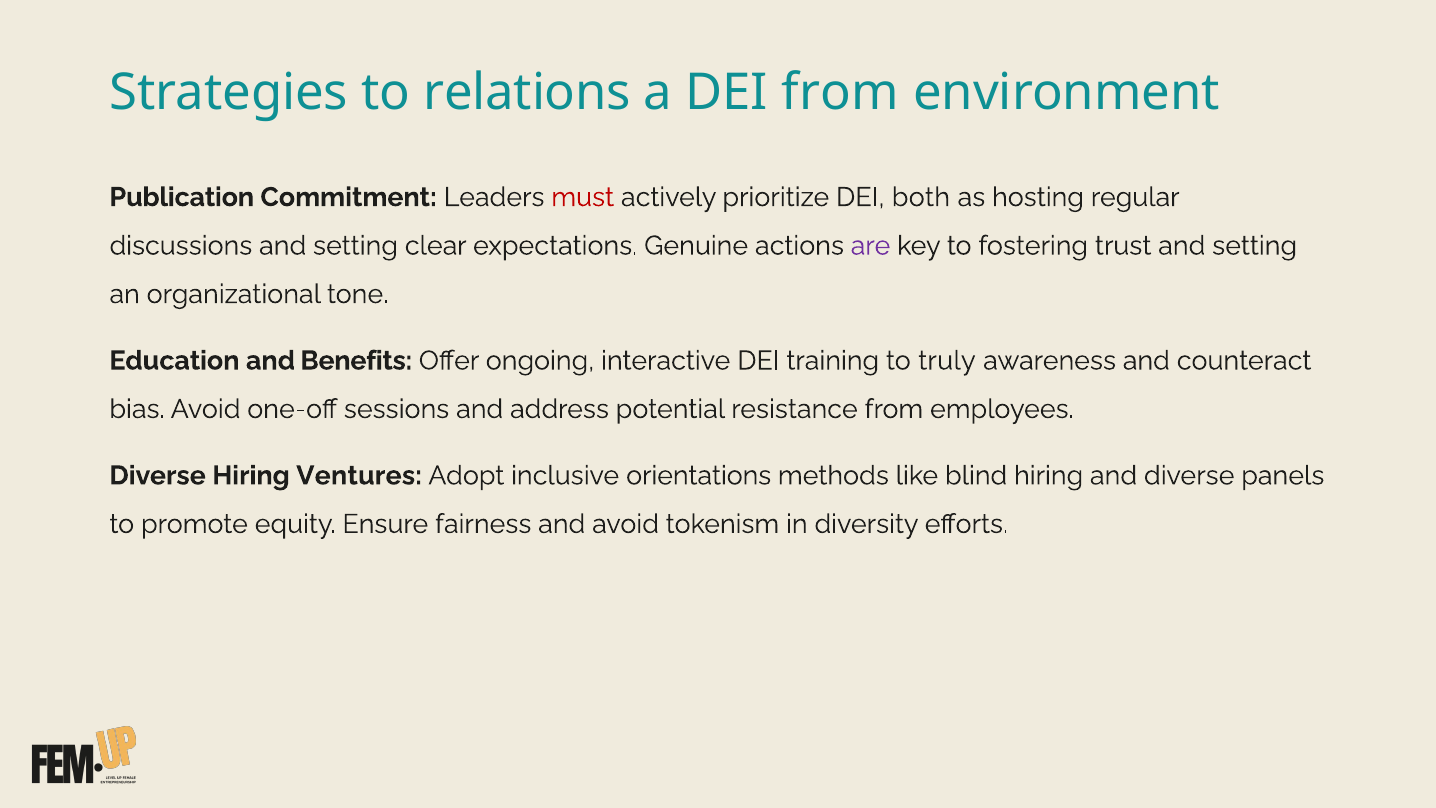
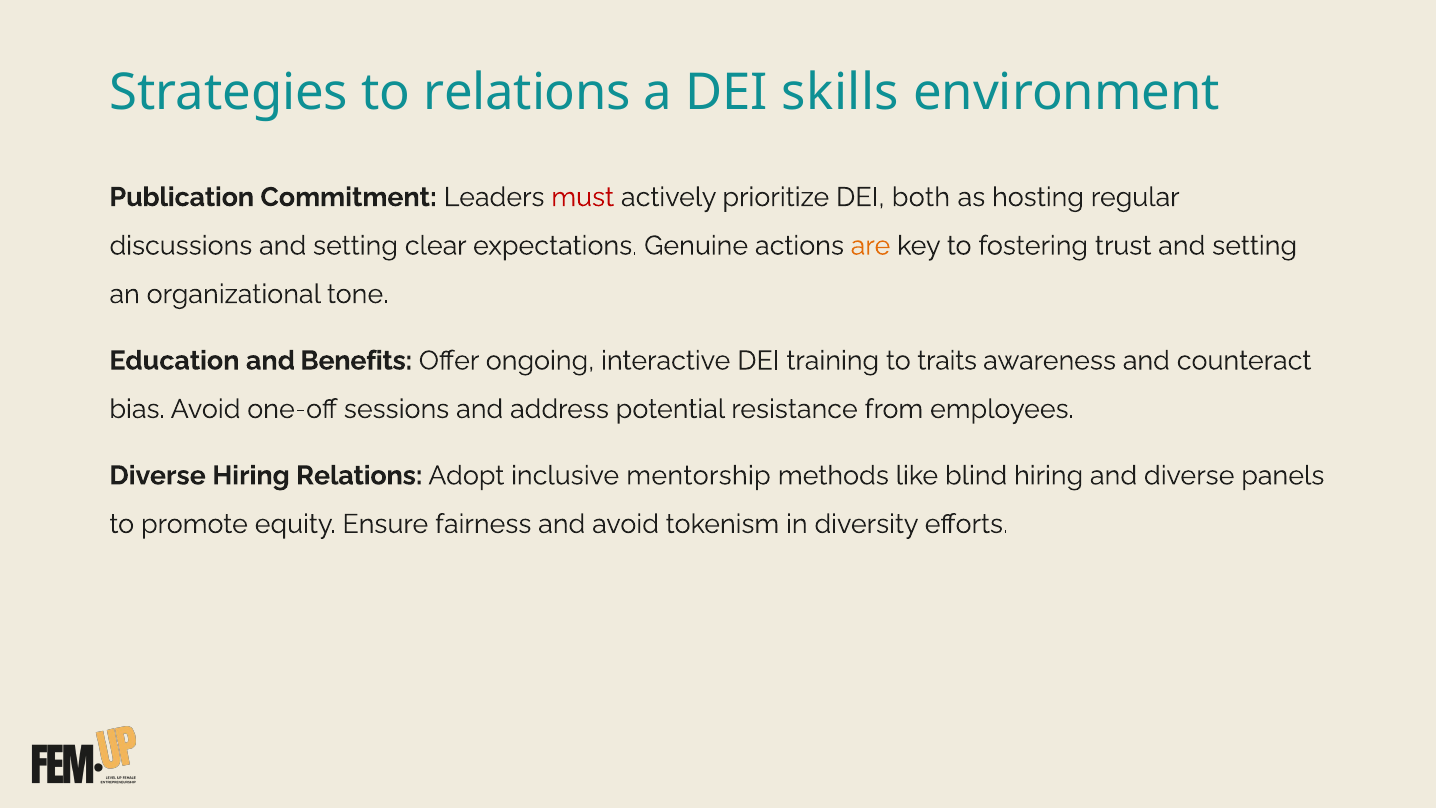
DEI from: from -> skills
are colour: purple -> orange
truly: truly -> traits
Hiring Ventures: Ventures -> Relations
orientations: orientations -> mentorship
